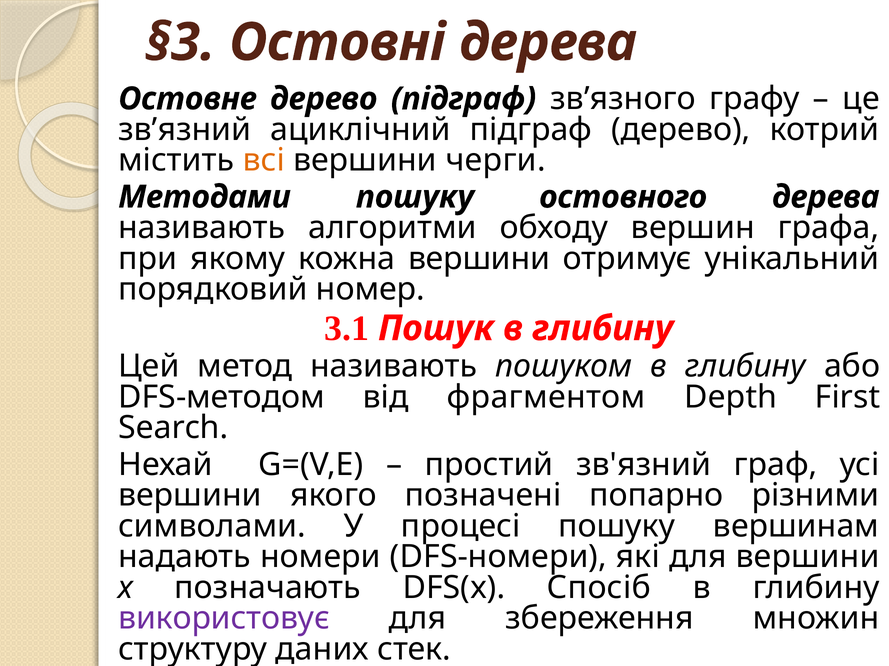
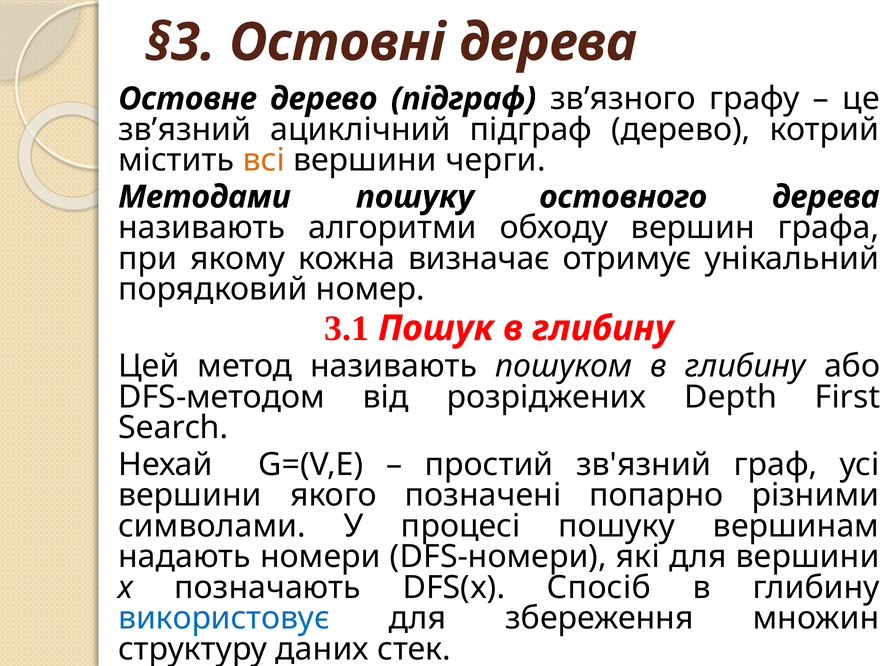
кожна вершини: вершини -> визначає
фрагментом: фрагментом -> розріджених
використовує colour: purple -> blue
